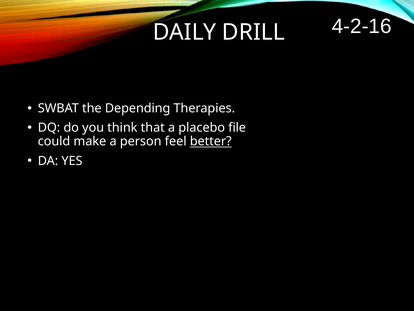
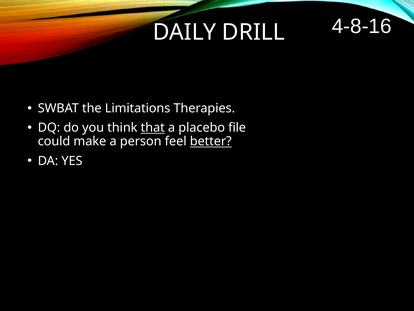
4-2-16: 4-2-16 -> 4-8-16
Depending: Depending -> Limitations
that underline: none -> present
